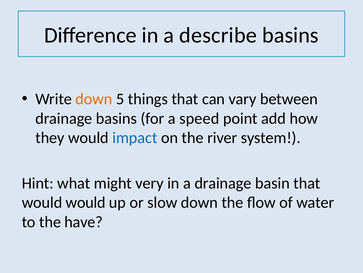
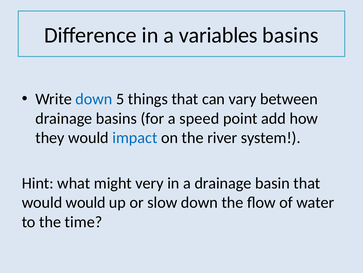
describe: describe -> variables
down at (94, 99) colour: orange -> blue
have: have -> time
